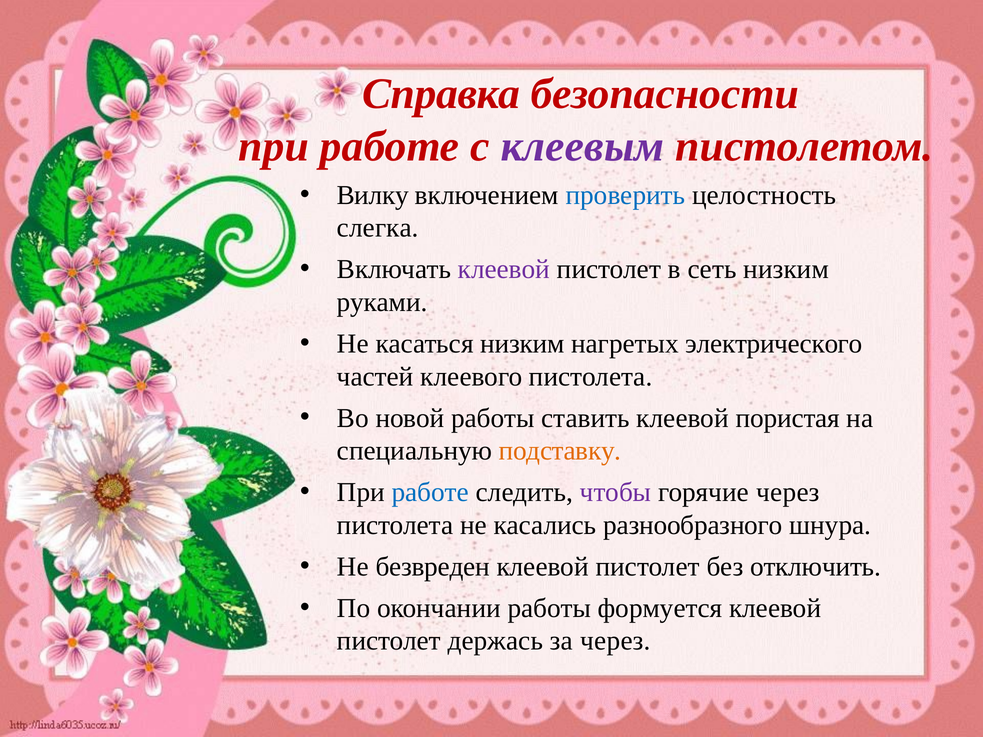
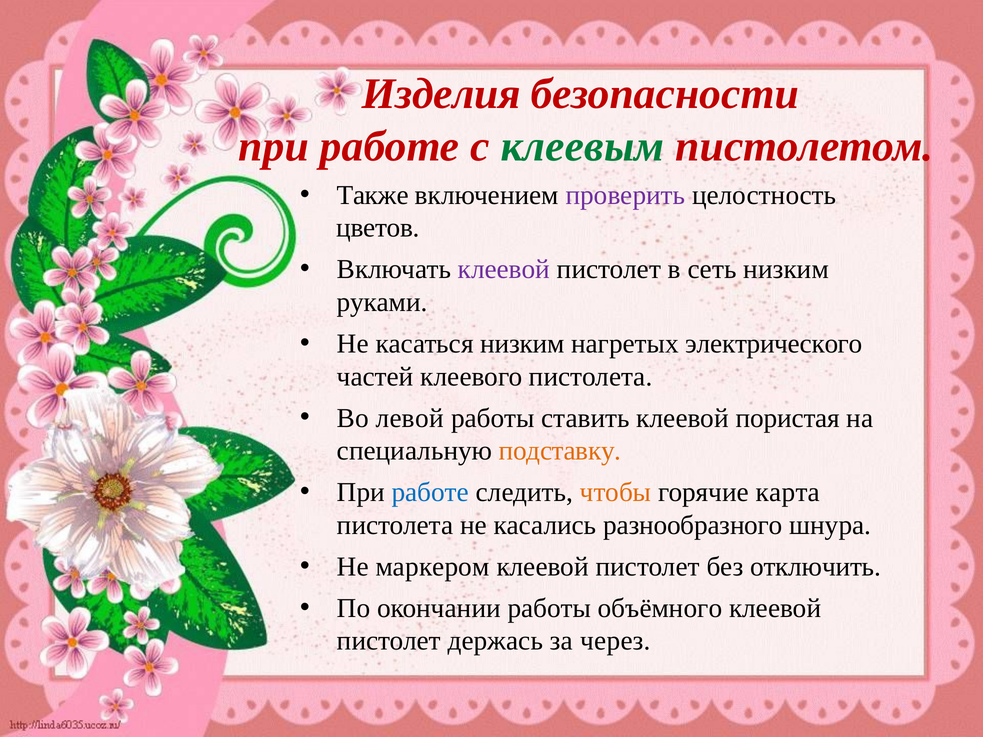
Справка: Справка -> Изделия
клеевым colour: purple -> green
Вилку: Вилку -> Также
проверить colour: blue -> purple
слегка: слегка -> цветов
новой: новой -> левой
чтобы colour: purple -> orange
горячие через: через -> карта
безвреден: безвреден -> маркером
формуется: формуется -> объёмного
